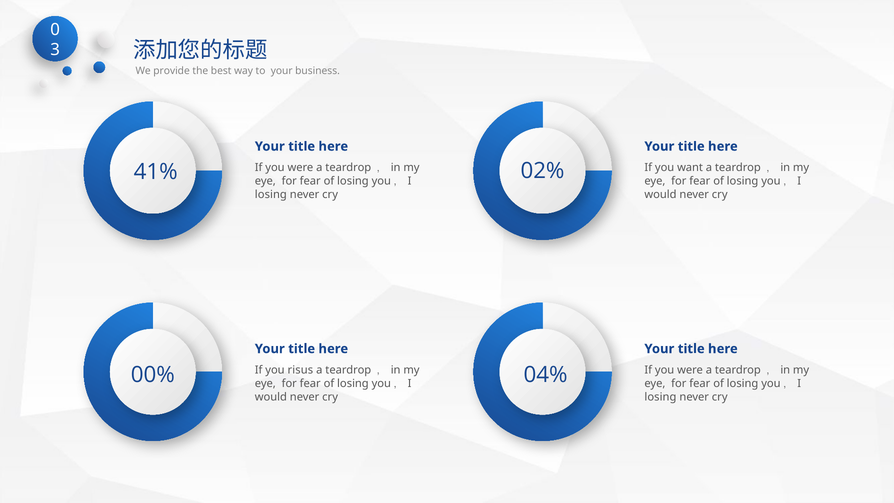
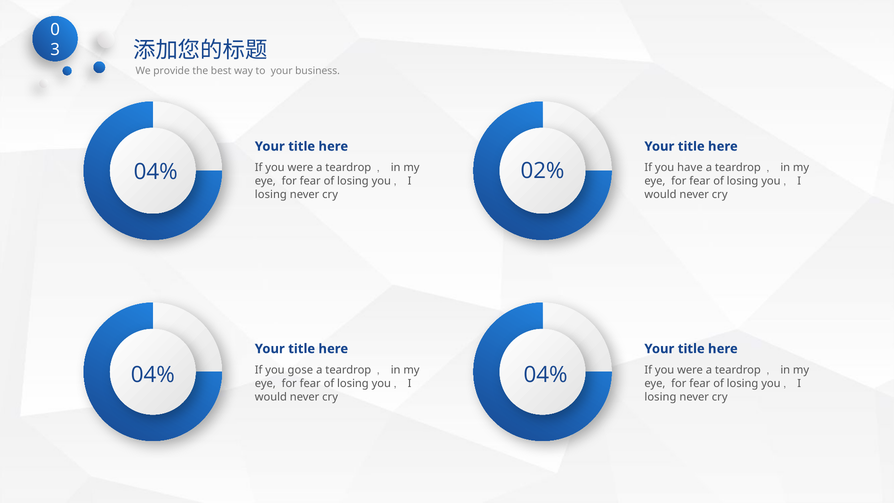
41% at (156, 172): 41% -> 04%
want: want -> have
00% at (153, 375): 00% -> 04%
risus: risus -> gose
